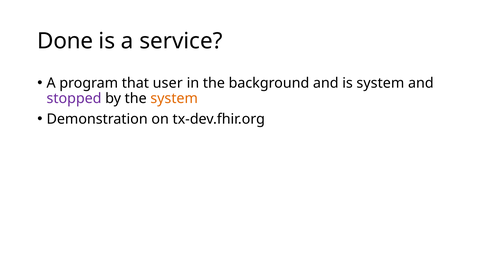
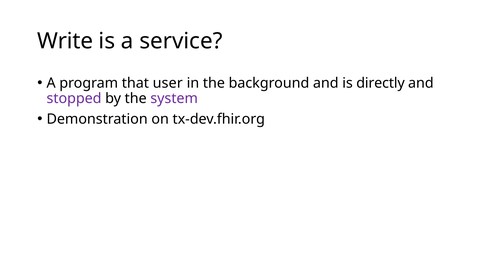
Done: Done -> Write
is system: system -> directly
system at (174, 98) colour: orange -> purple
